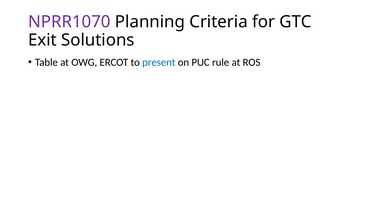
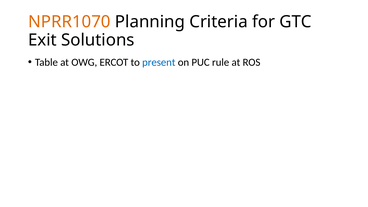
NPRR1070 colour: purple -> orange
